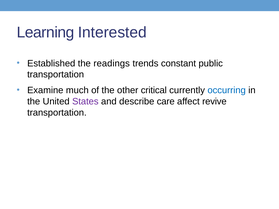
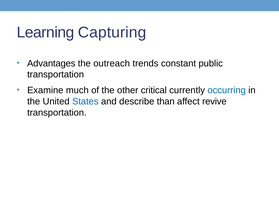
Interested: Interested -> Capturing
Established: Established -> Advantages
readings: readings -> outreach
States colour: purple -> blue
care: care -> than
